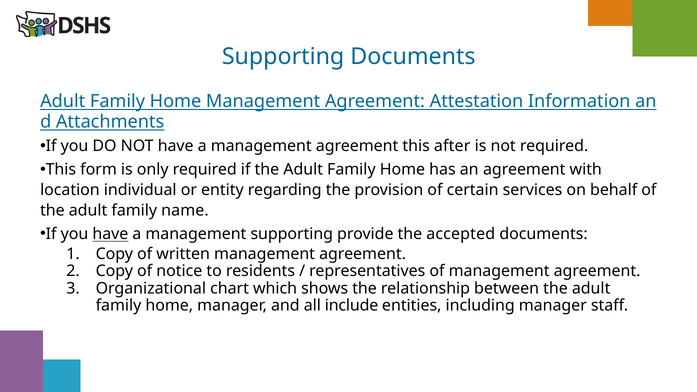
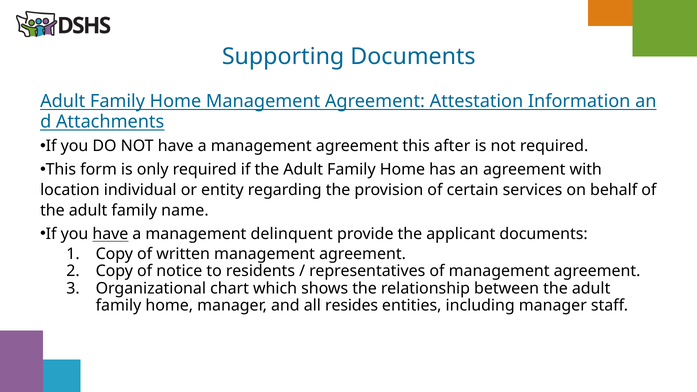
management supporting: supporting -> delinquent
accepted: accepted -> applicant
include: include -> resides
